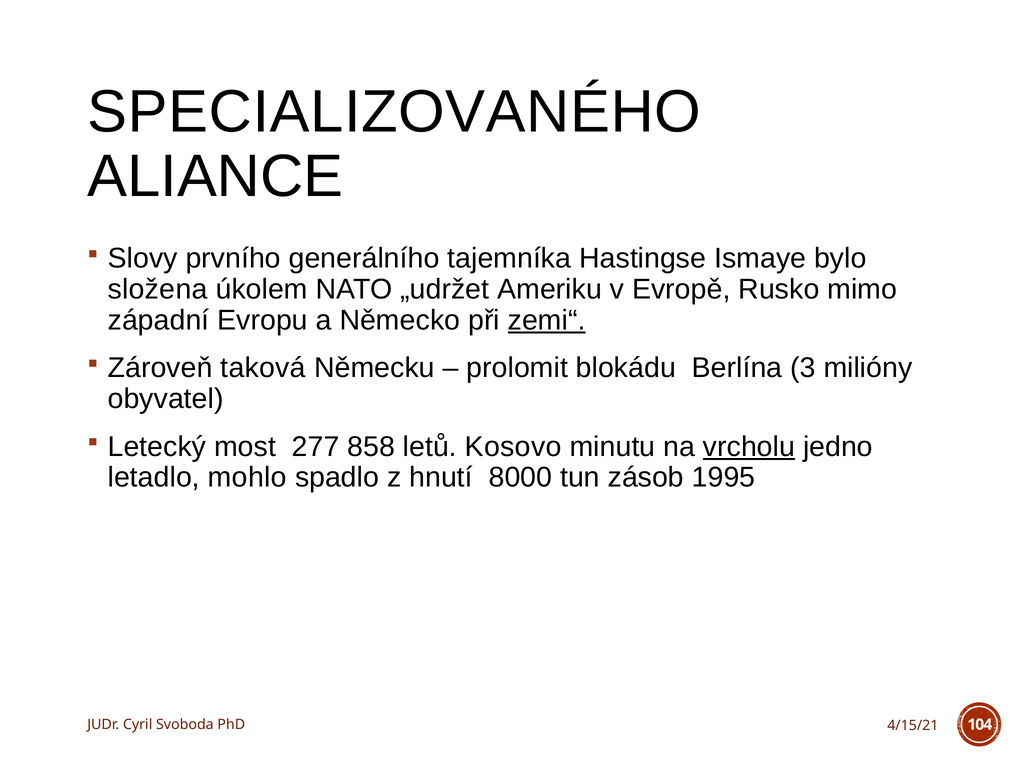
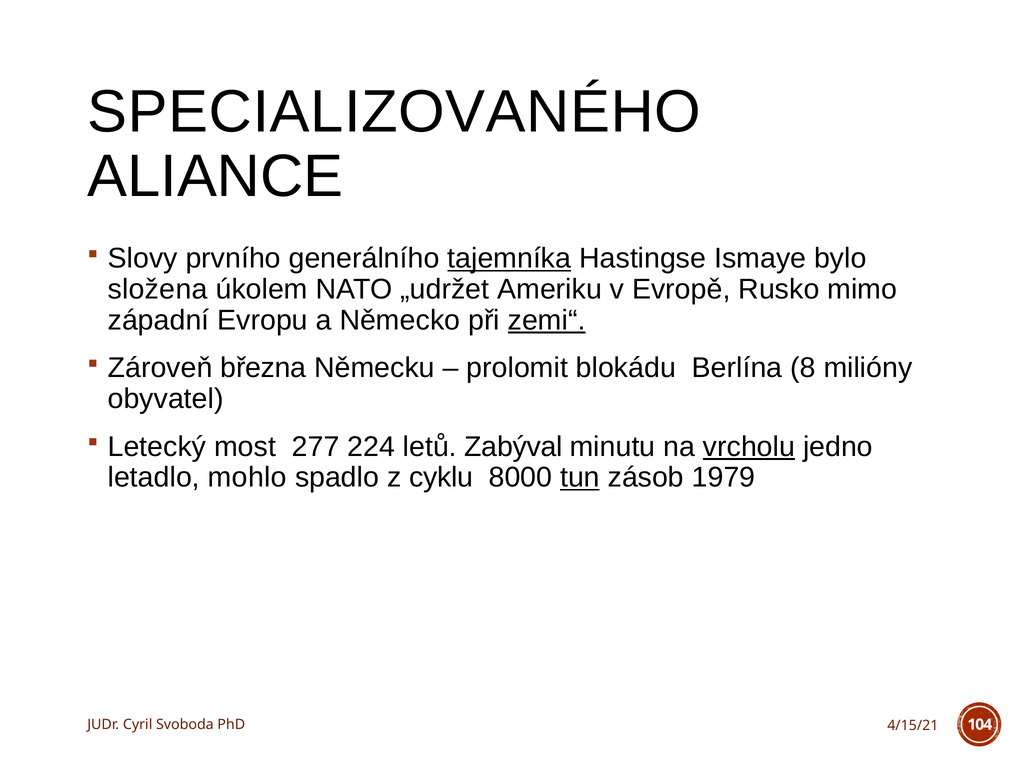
tajemníka underline: none -> present
taková: taková -> března
3: 3 -> 8
858: 858 -> 224
Kosovo: Kosovo -> Zabýval
hnutí: hnutí -> cyklu
tun underline: none -> present
1995: 1995 -> 1979
